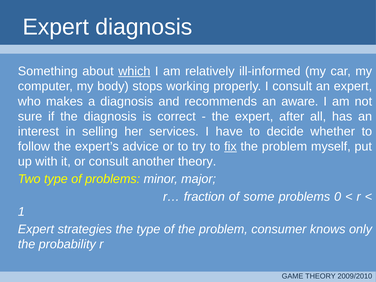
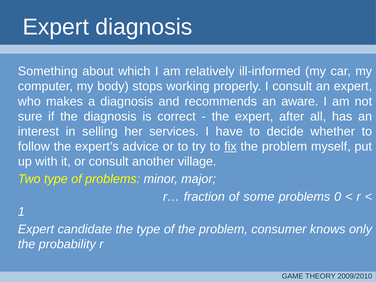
which underline: present -> none
another theory: theory -> village
strategies: strategies -> candidate
